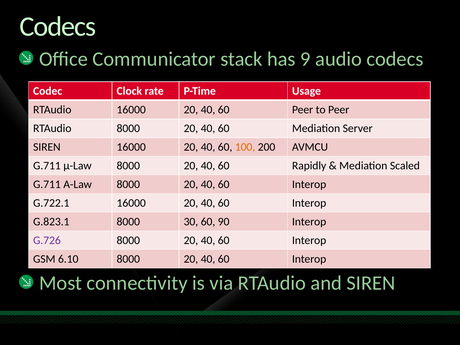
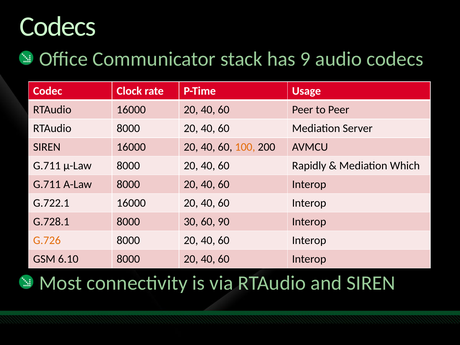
Scaled: Scaled -> Which
G.823.1: G.823.1 -> G.728.1
G.726 colour: purple -> orange
